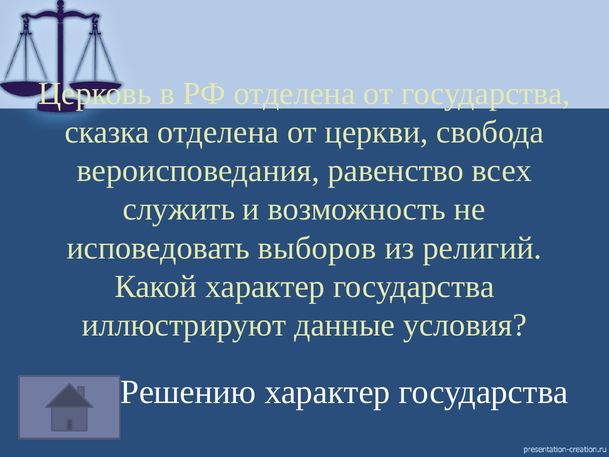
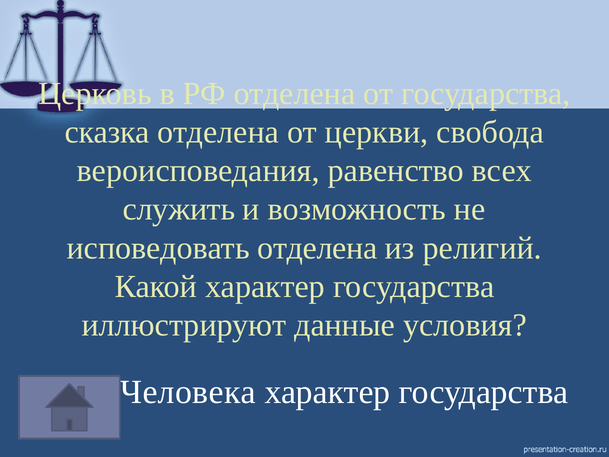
исповедовать выборов: выборов -> отделена
Решению: Решению -> Человека
